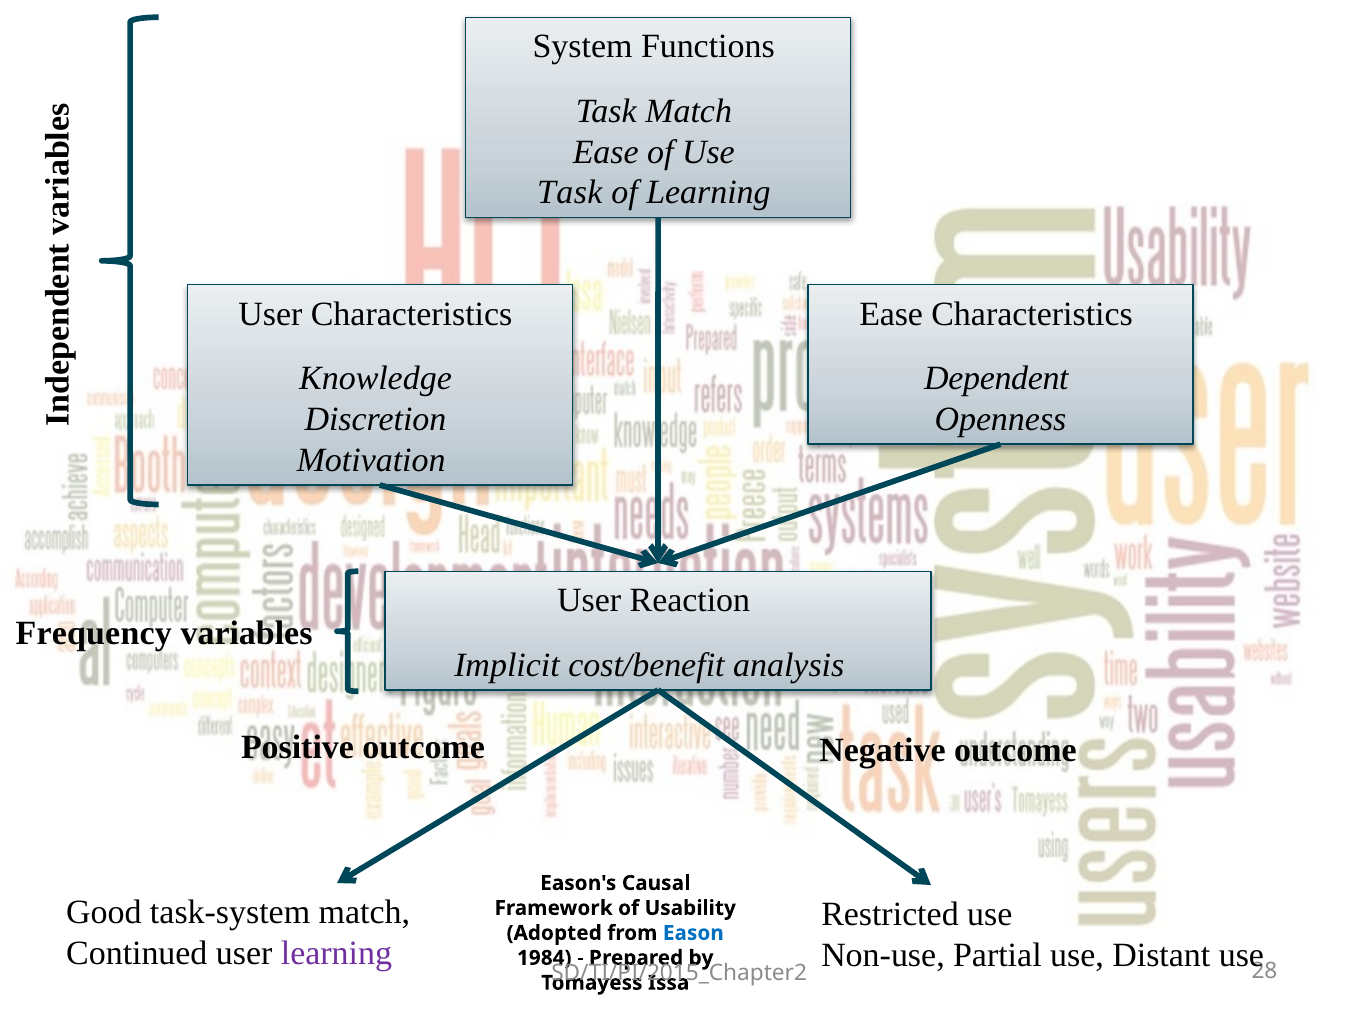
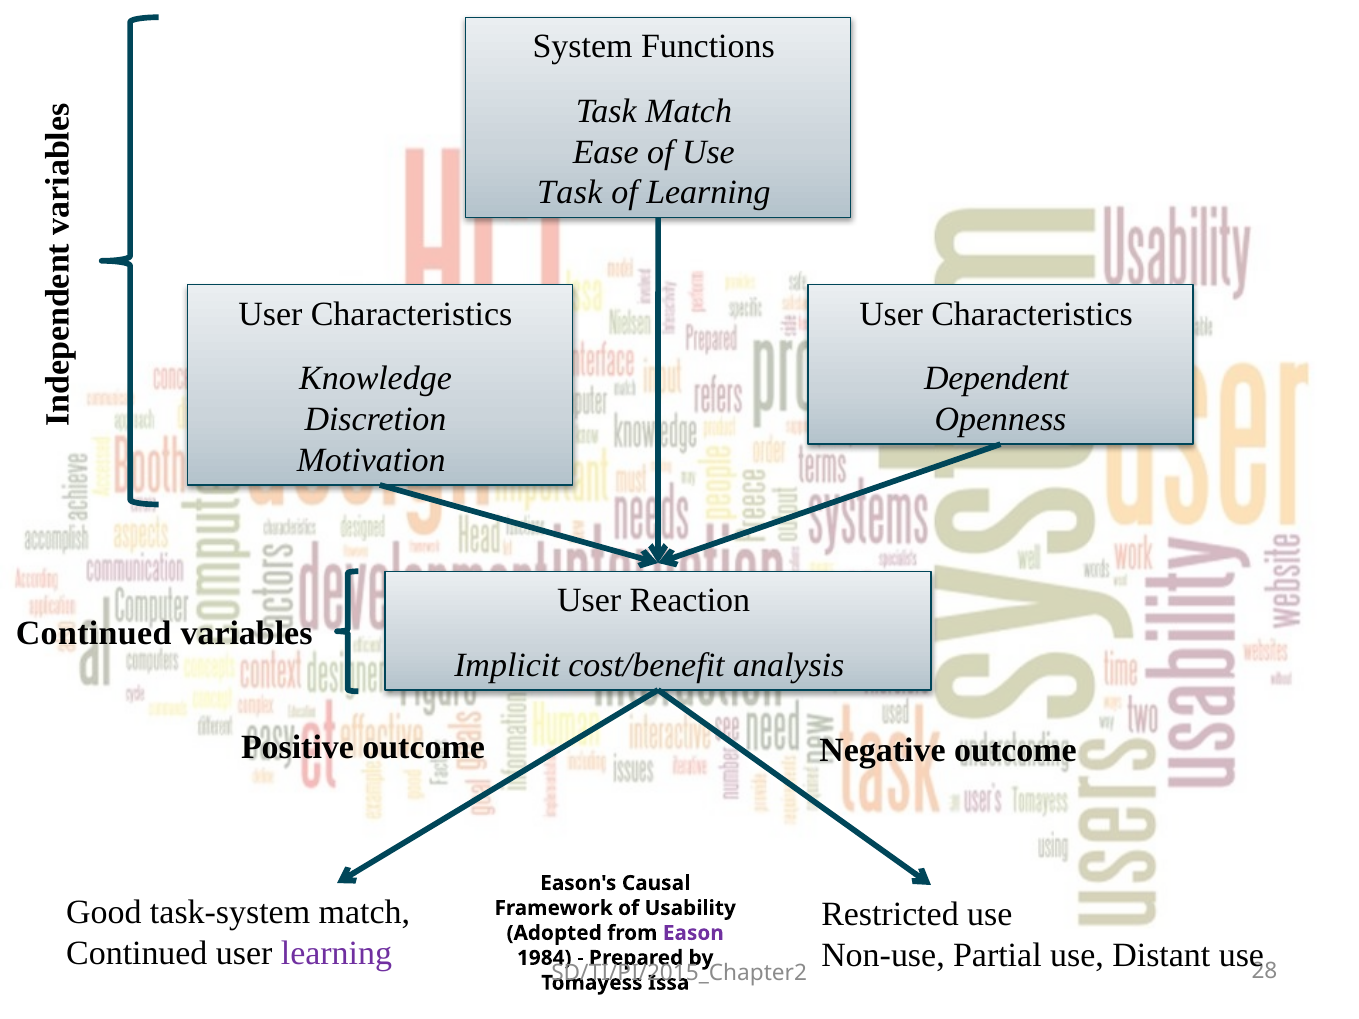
Ease at (891, 314): Ease -> User
Frequency at (94, 633): Frequency -> Continued
Eason colour: blue -> purple
